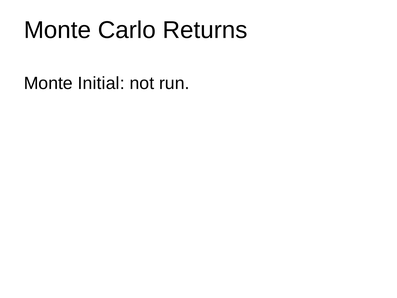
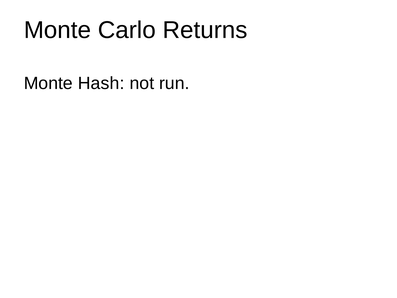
Initial: Initial -> Hash
